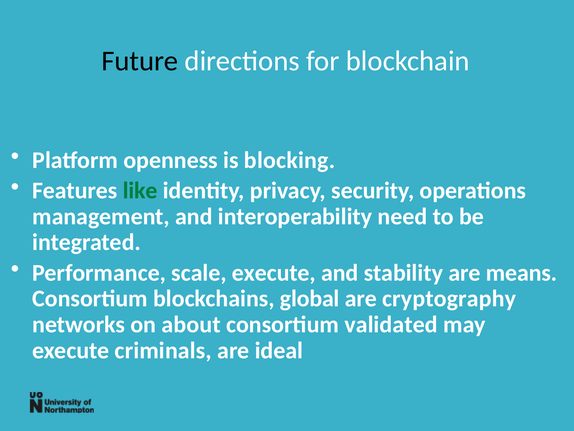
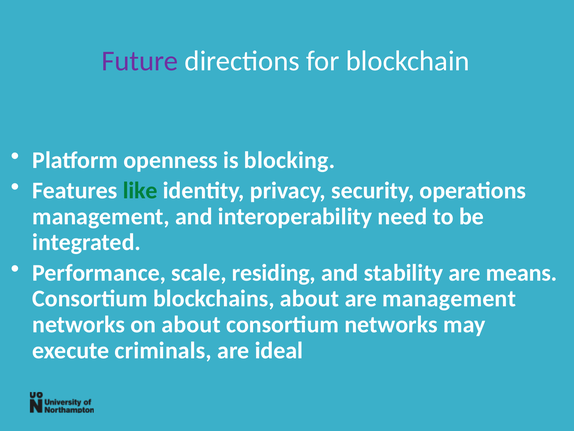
Future colour: black -> purple
scale execute: execute -> residing
blockchains global: global -> about
are cryptography: cryptography -> management
consortium validated: validated -> networks
